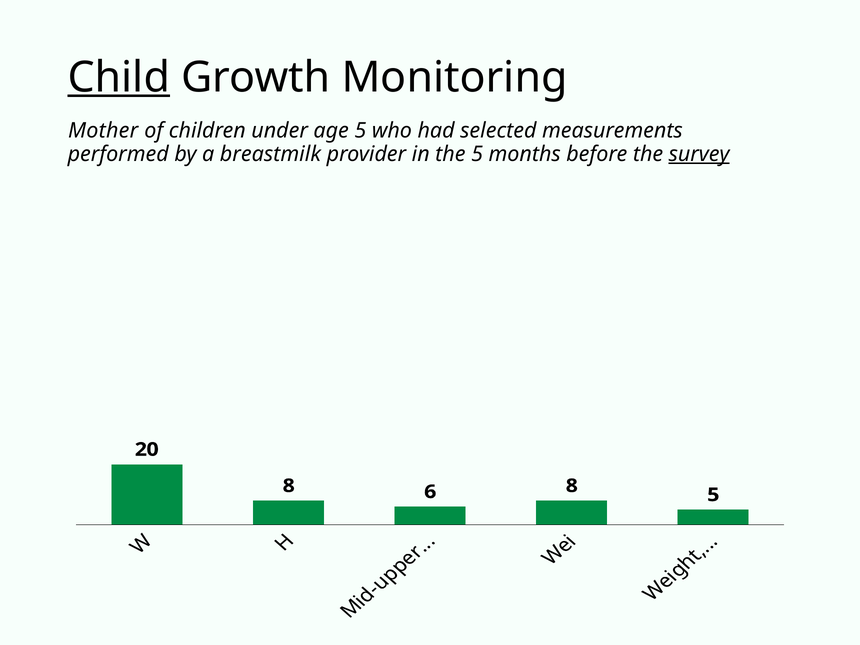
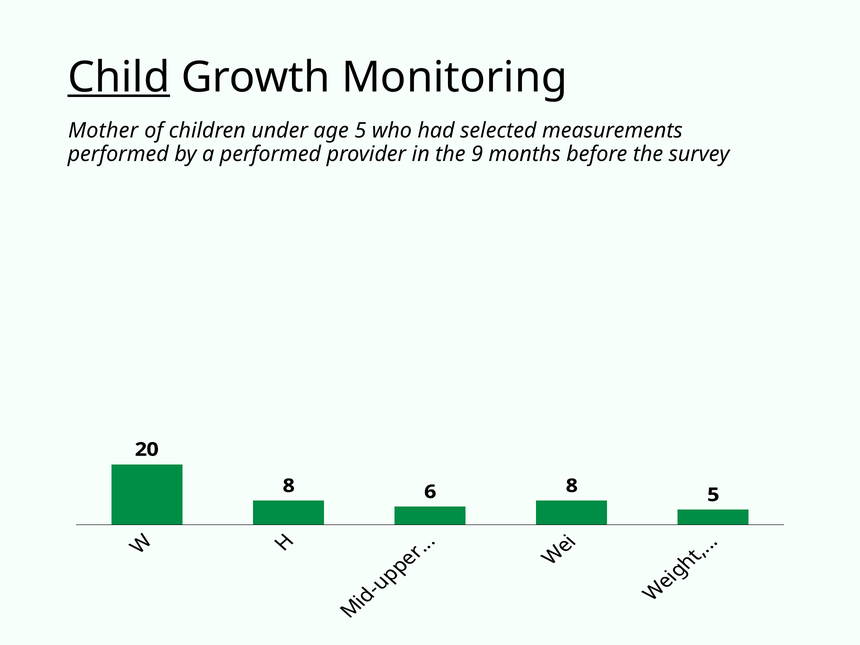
a breastmilk: breastmilk -> performed
the 5: 5 -> 9
survey underline: present -> none
